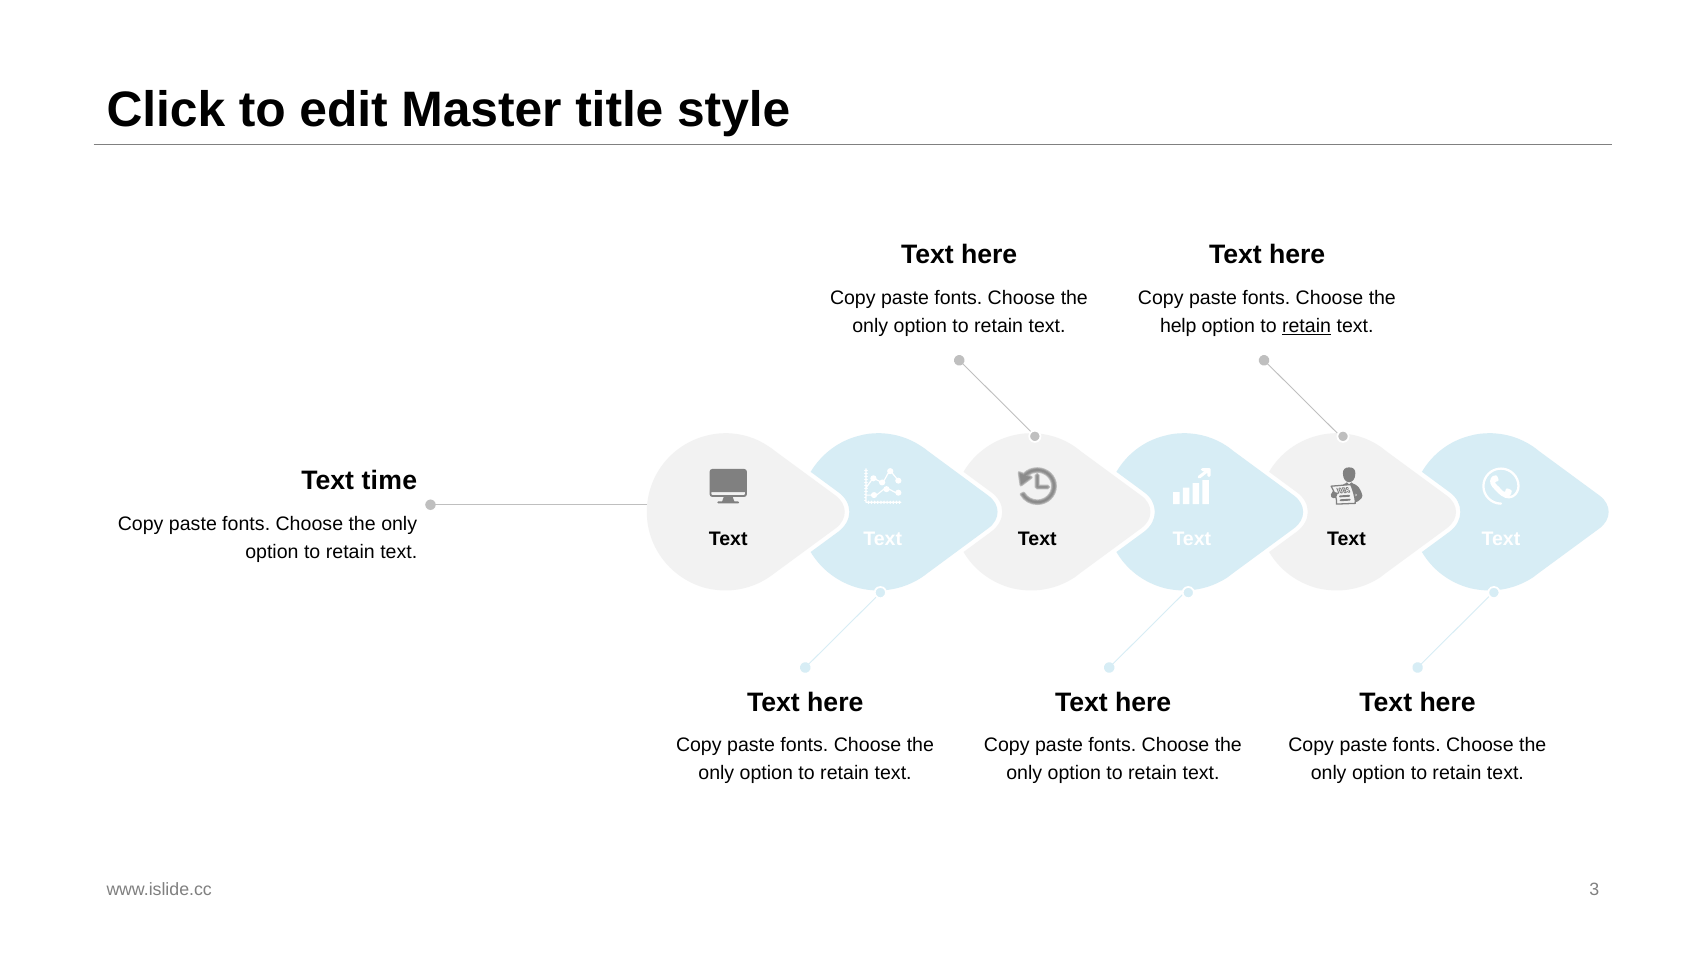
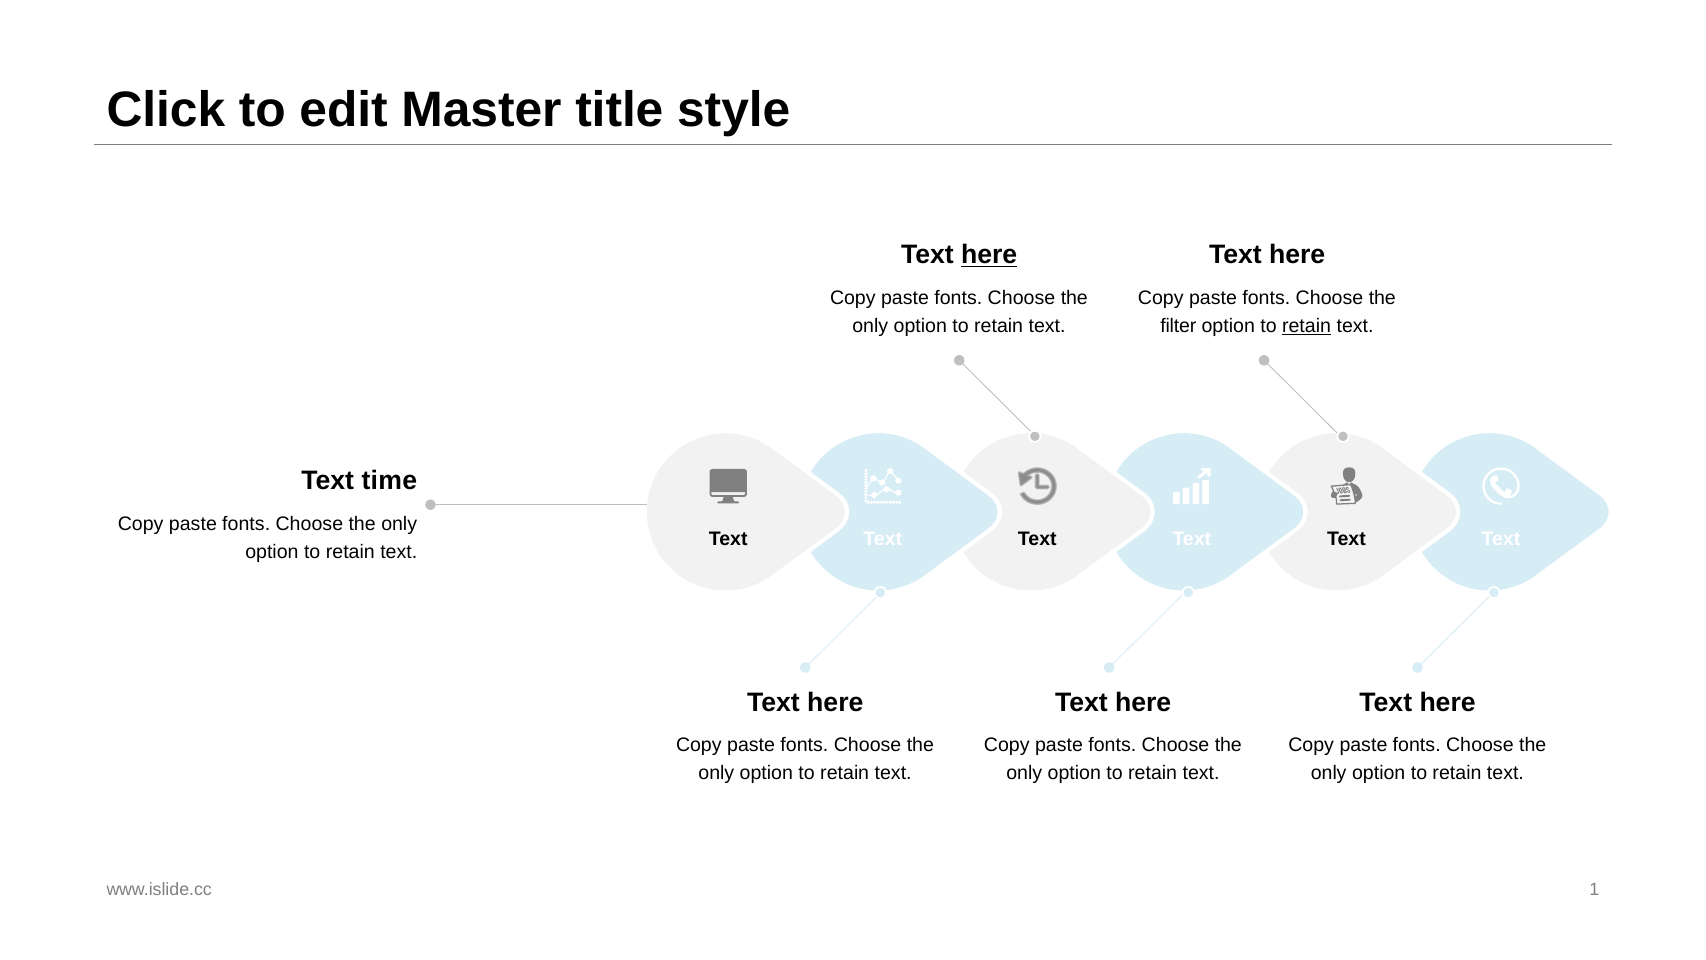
here at (989, 255) underline: none -> present
help: help -> filter
3: 3 -> 1
